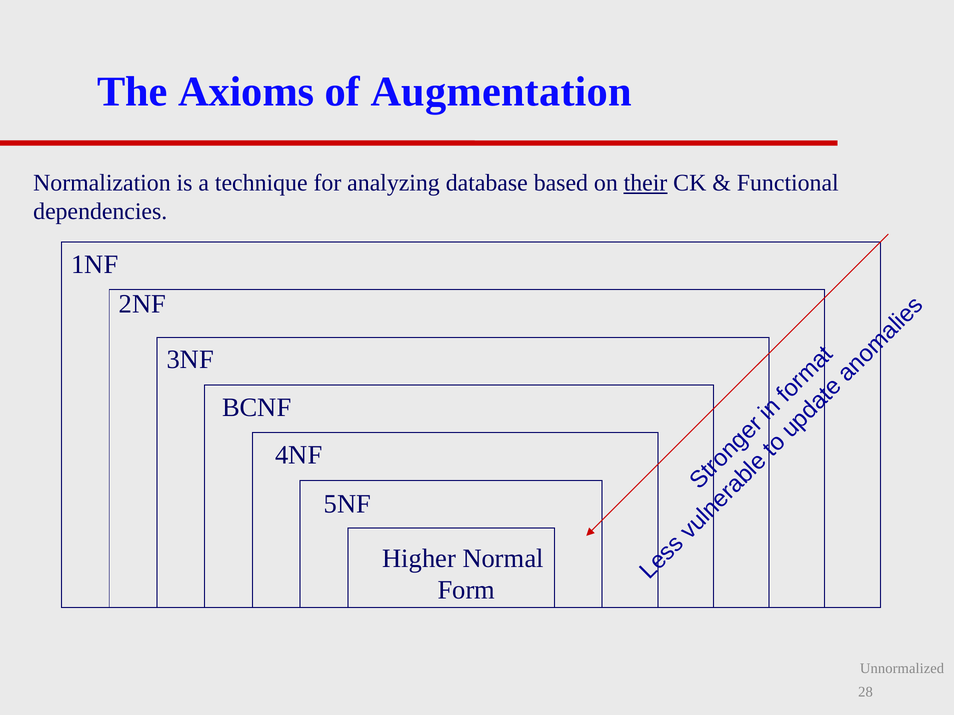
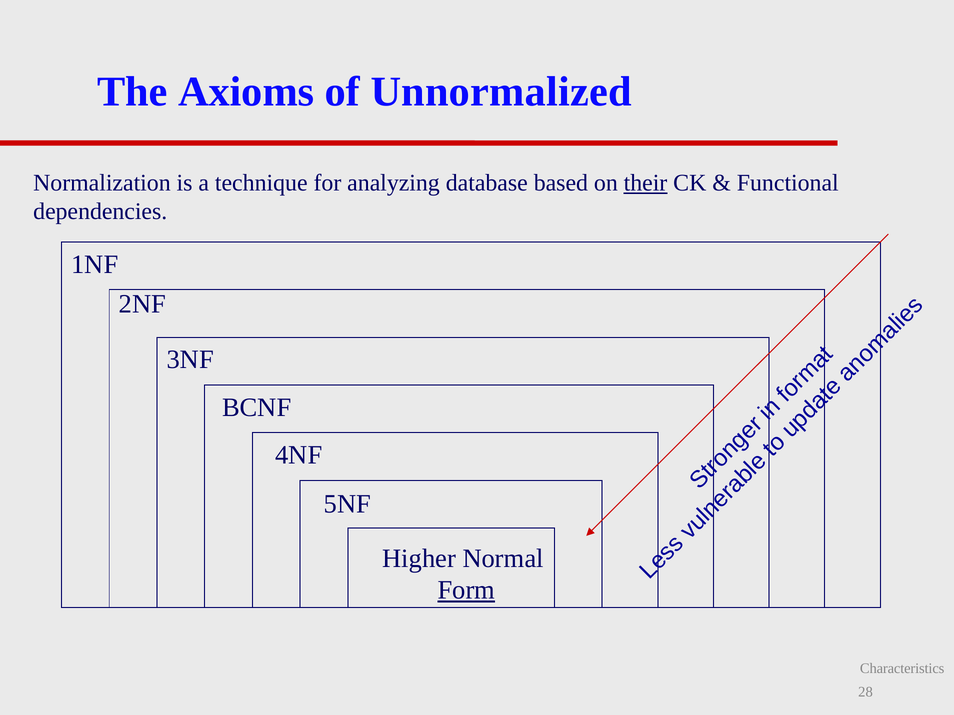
Augmentation: Augmentation -> Unnormalized
Form underline: none -> present
Unnormalized: Unnormalized -> Characteristics
